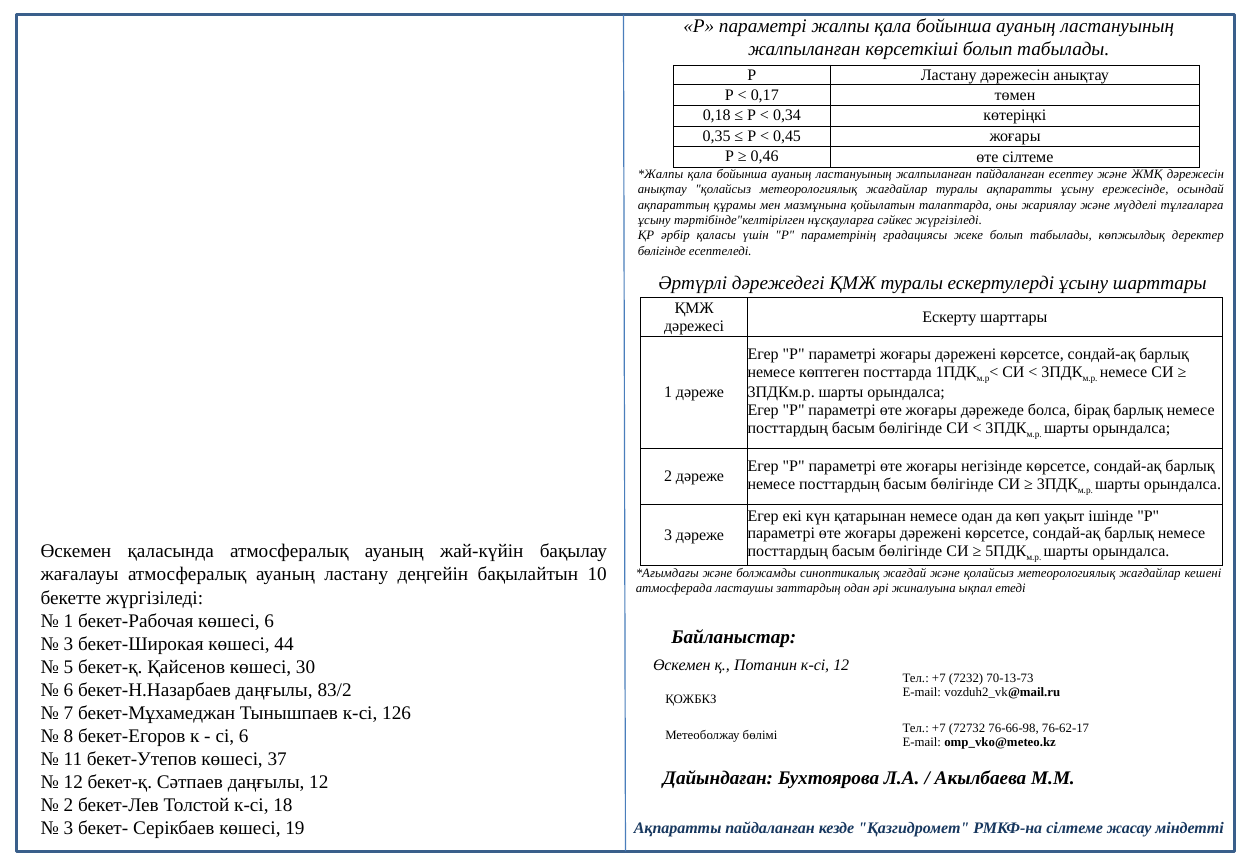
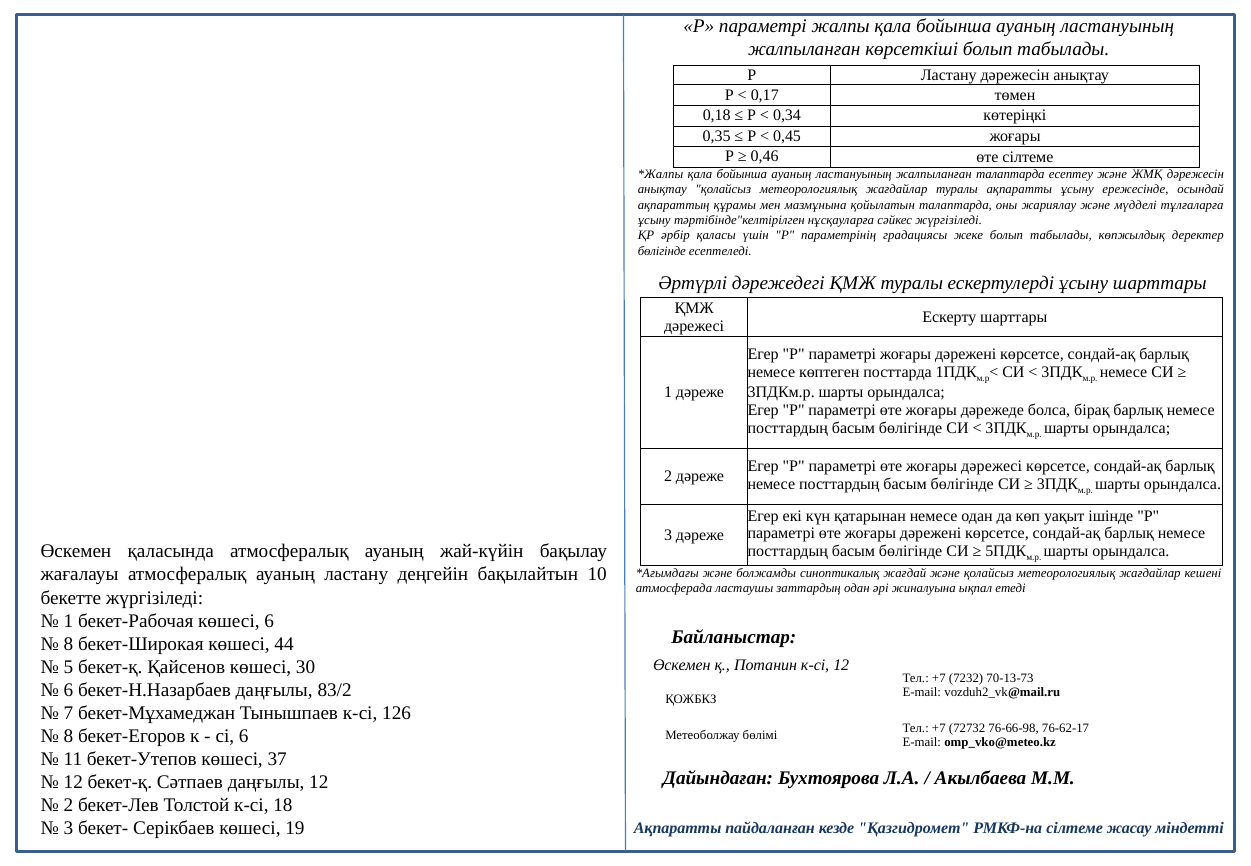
жалпыланған пайдаланған: пайдаланған -> талаптарда
жоғары негізінде: негізінде -> дәрежесі
3 at (69, 644): 3 -> 8
